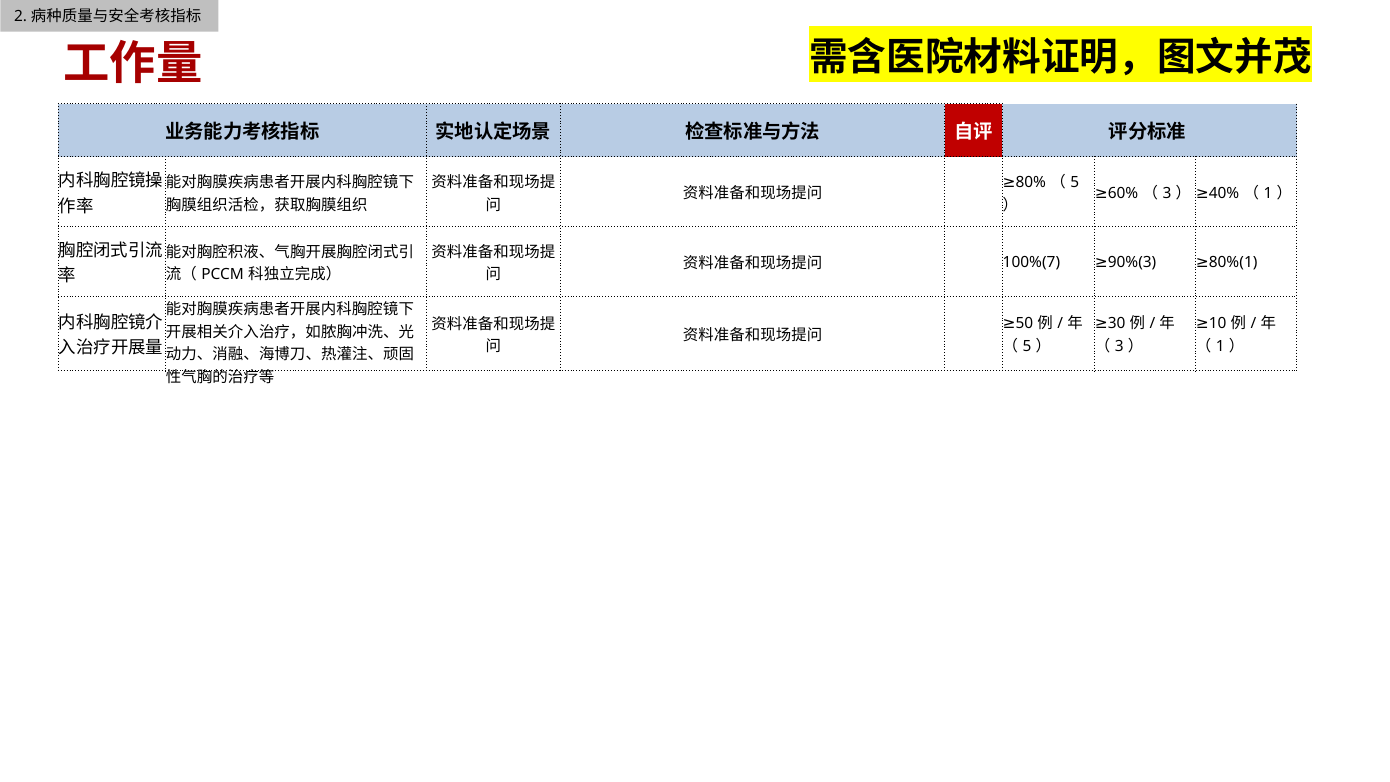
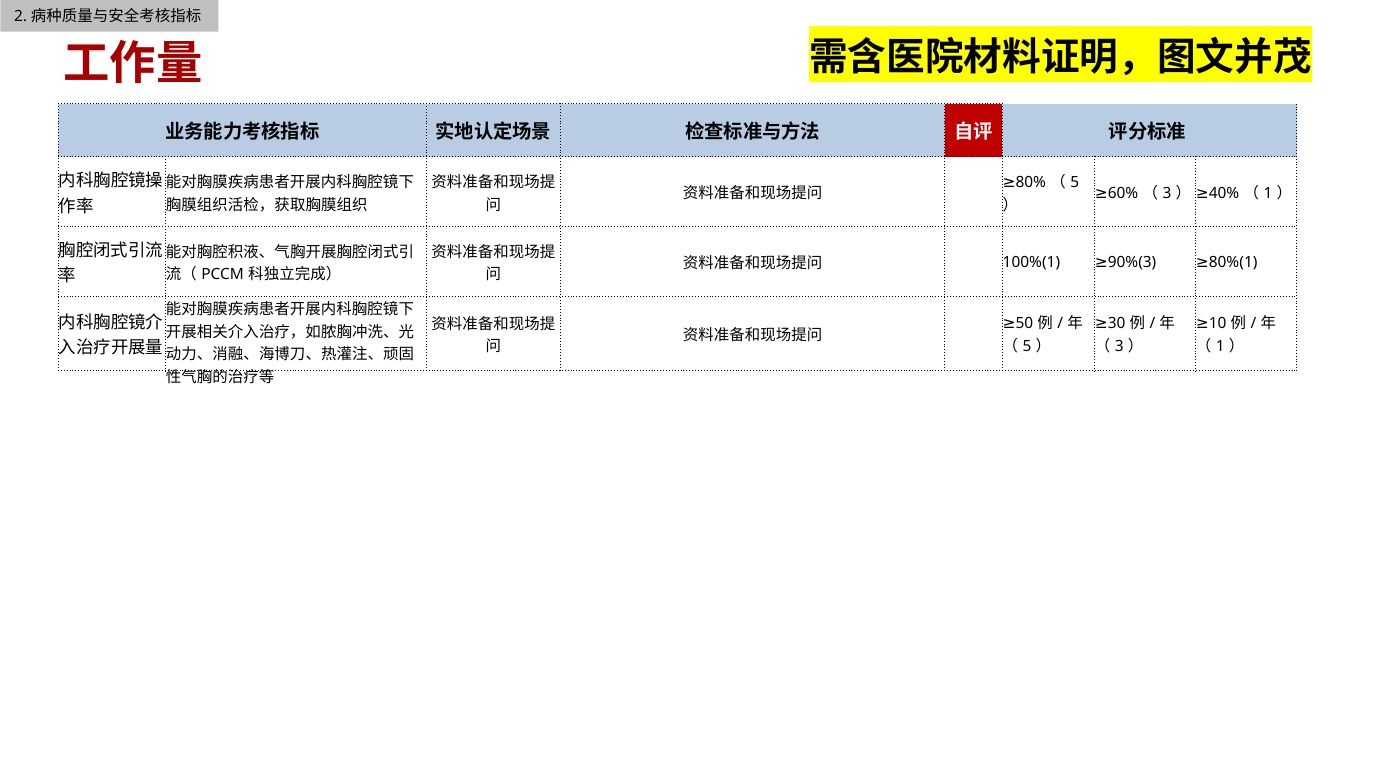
100%(7: 100%(7 -> 100%(1
